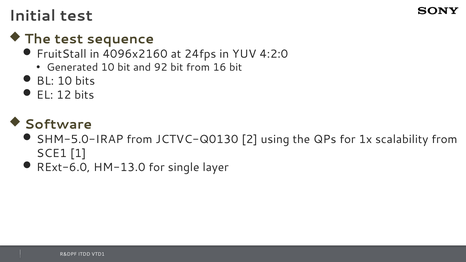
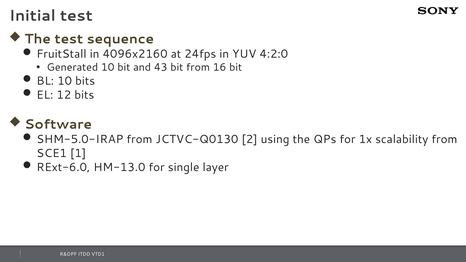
92: 92 -> 43
